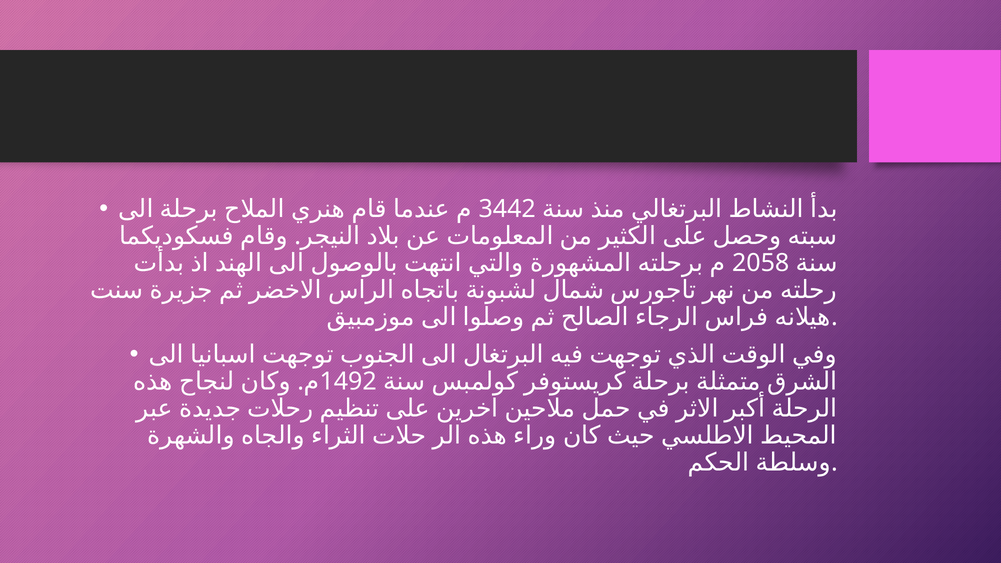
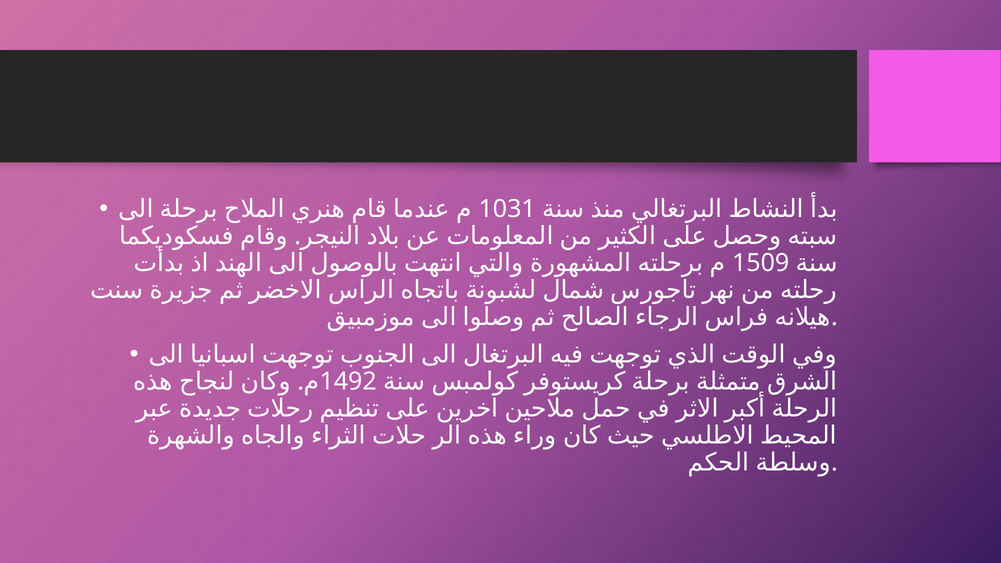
3442: 3442 -> 1031
2058: 2058 -> 1509
